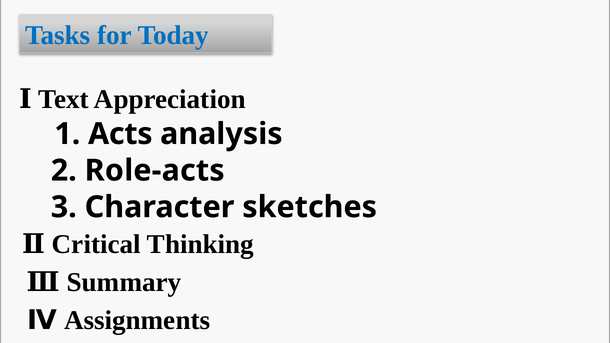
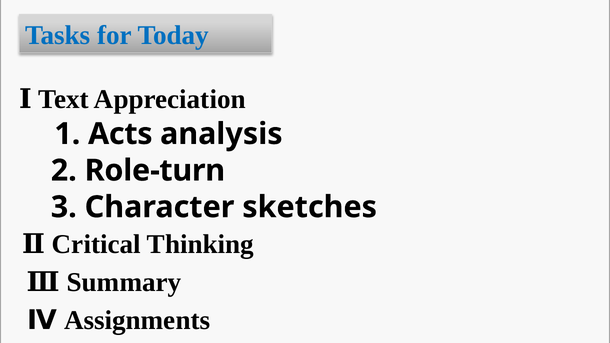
Role-acts: Role-acts -> Role-turn
